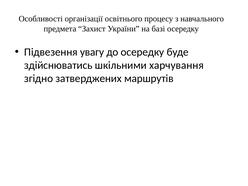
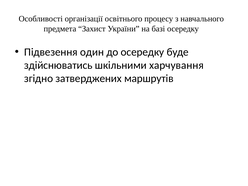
увагу: увагу -> один
